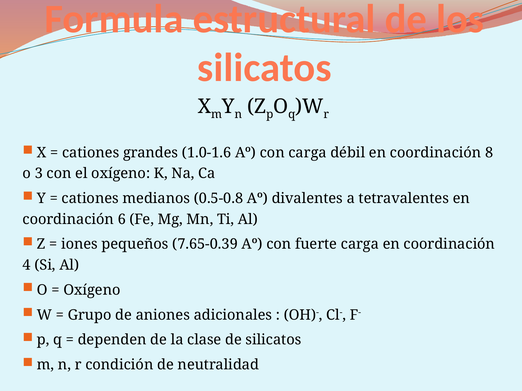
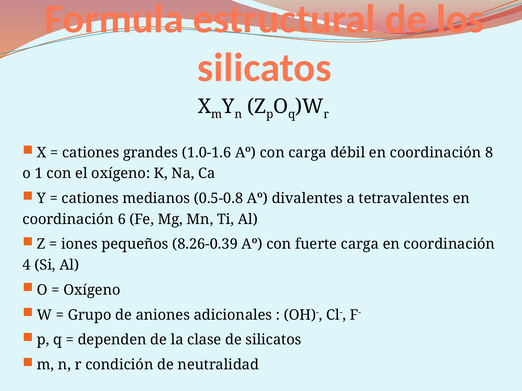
3: 3 -> 1
7.65-0.39: 7.65-0.39 -> 8.26-0.39
